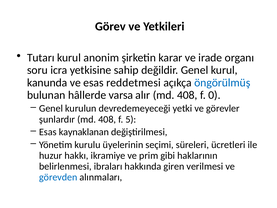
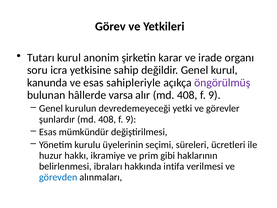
reddetmesi: reddetmesi -> sahipleriyle
öngörülmüş colour: blue -> purple
0 at (214, 95): 0 -> 9
5 at (131, 119): 5 -> 9
kaynaklanan: kaynaklanan -> mümkündür
giren: giren -> intifa
